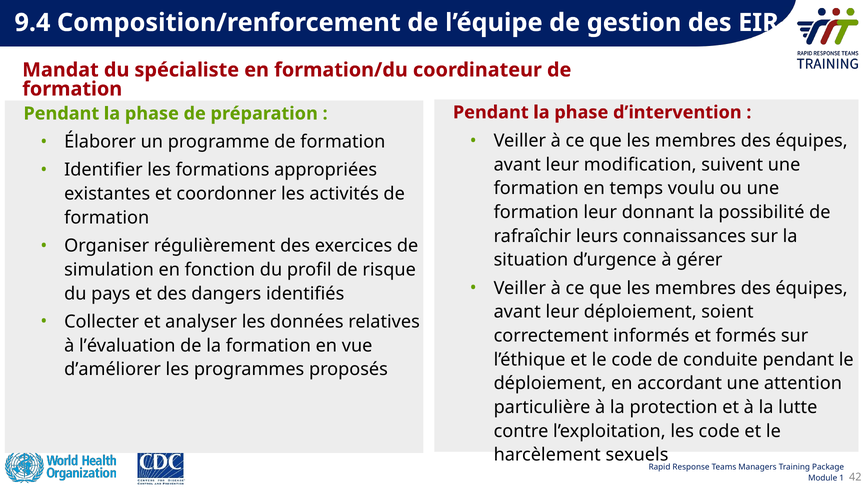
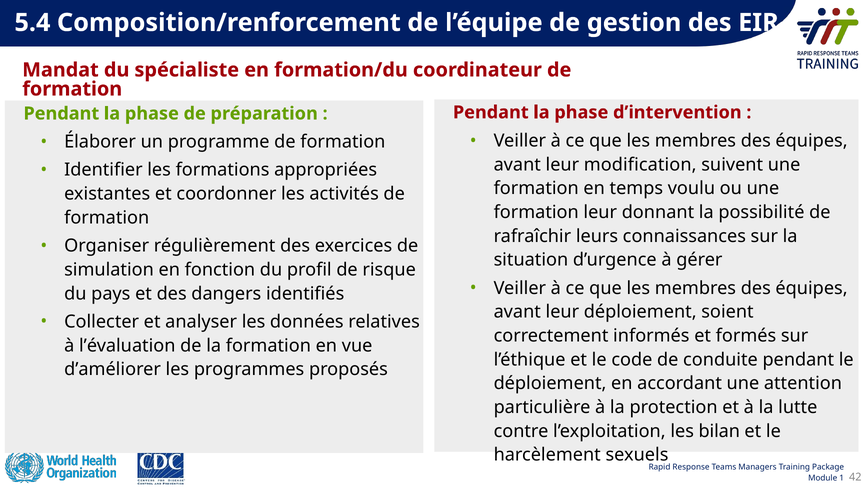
9.4: 9.4 -> 5.4
les code: code -> bilan
